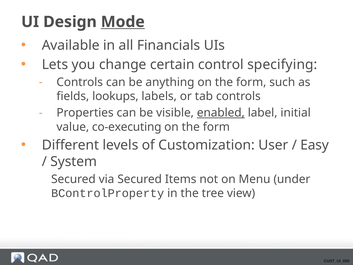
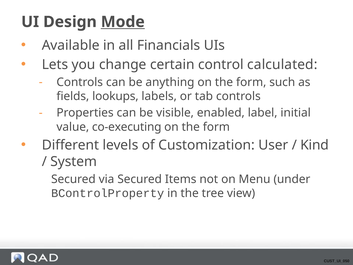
specifying: specifying -> calculated
enabled underline: present -> none
Easy: Easy -> Kind
